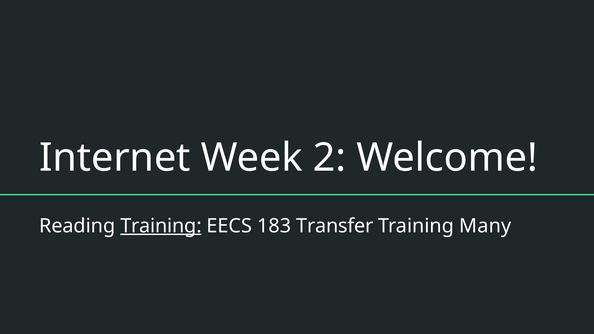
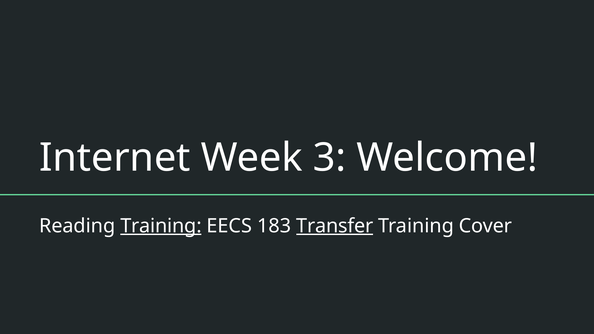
2: 2 -> 3
Transfer underline: none -> present
Many: Many -> Cover
